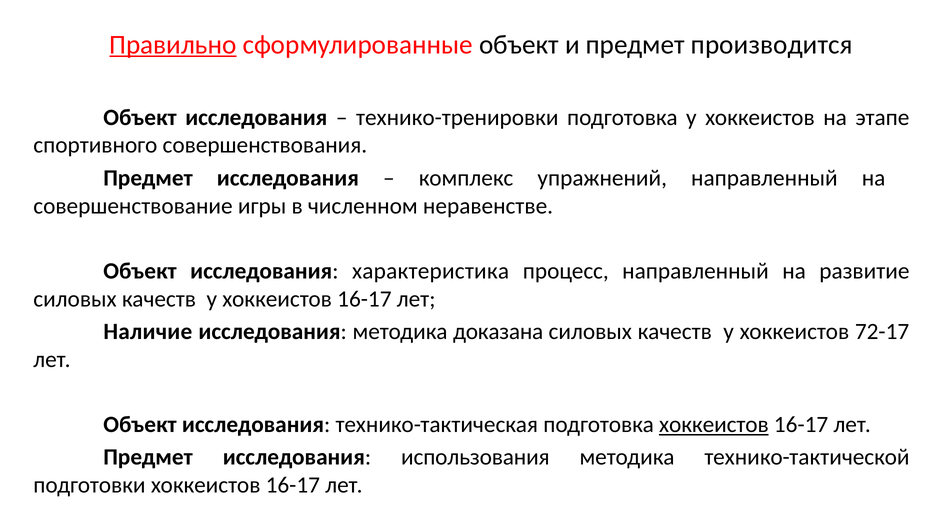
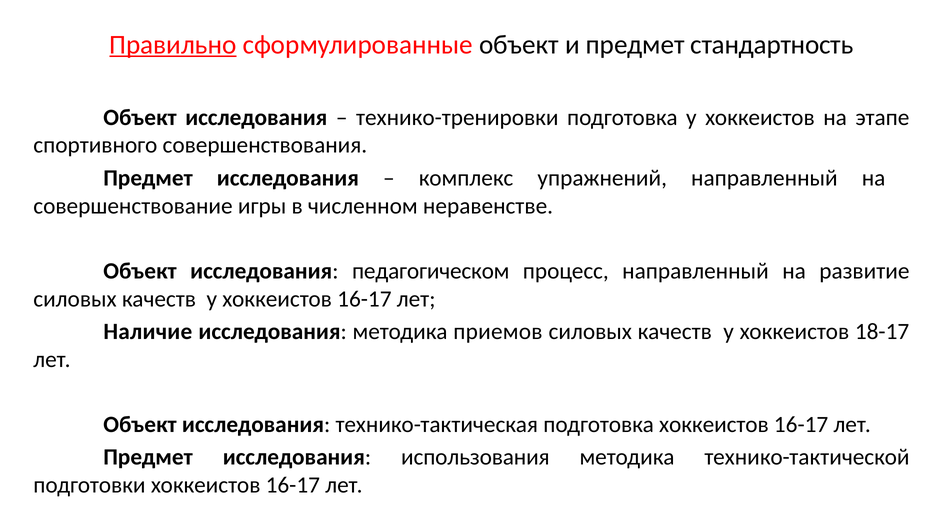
производится: производится -> стандартность
характеристика: характеристика -> педагогическом
доказана: доказана -> приемов
72-17: 72-17 -> 18-17
хоккеистов at (714, 425) underline: present -> none
